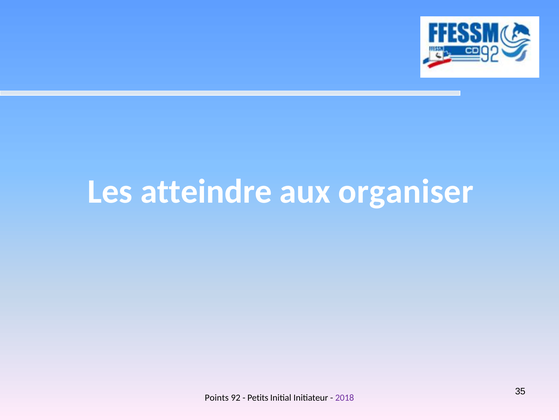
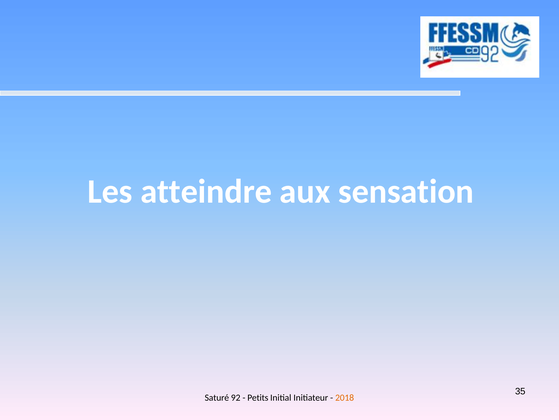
organiser: organiser -> sensation
Points: Points -> Saturé
2018 colour: purple -> orange
